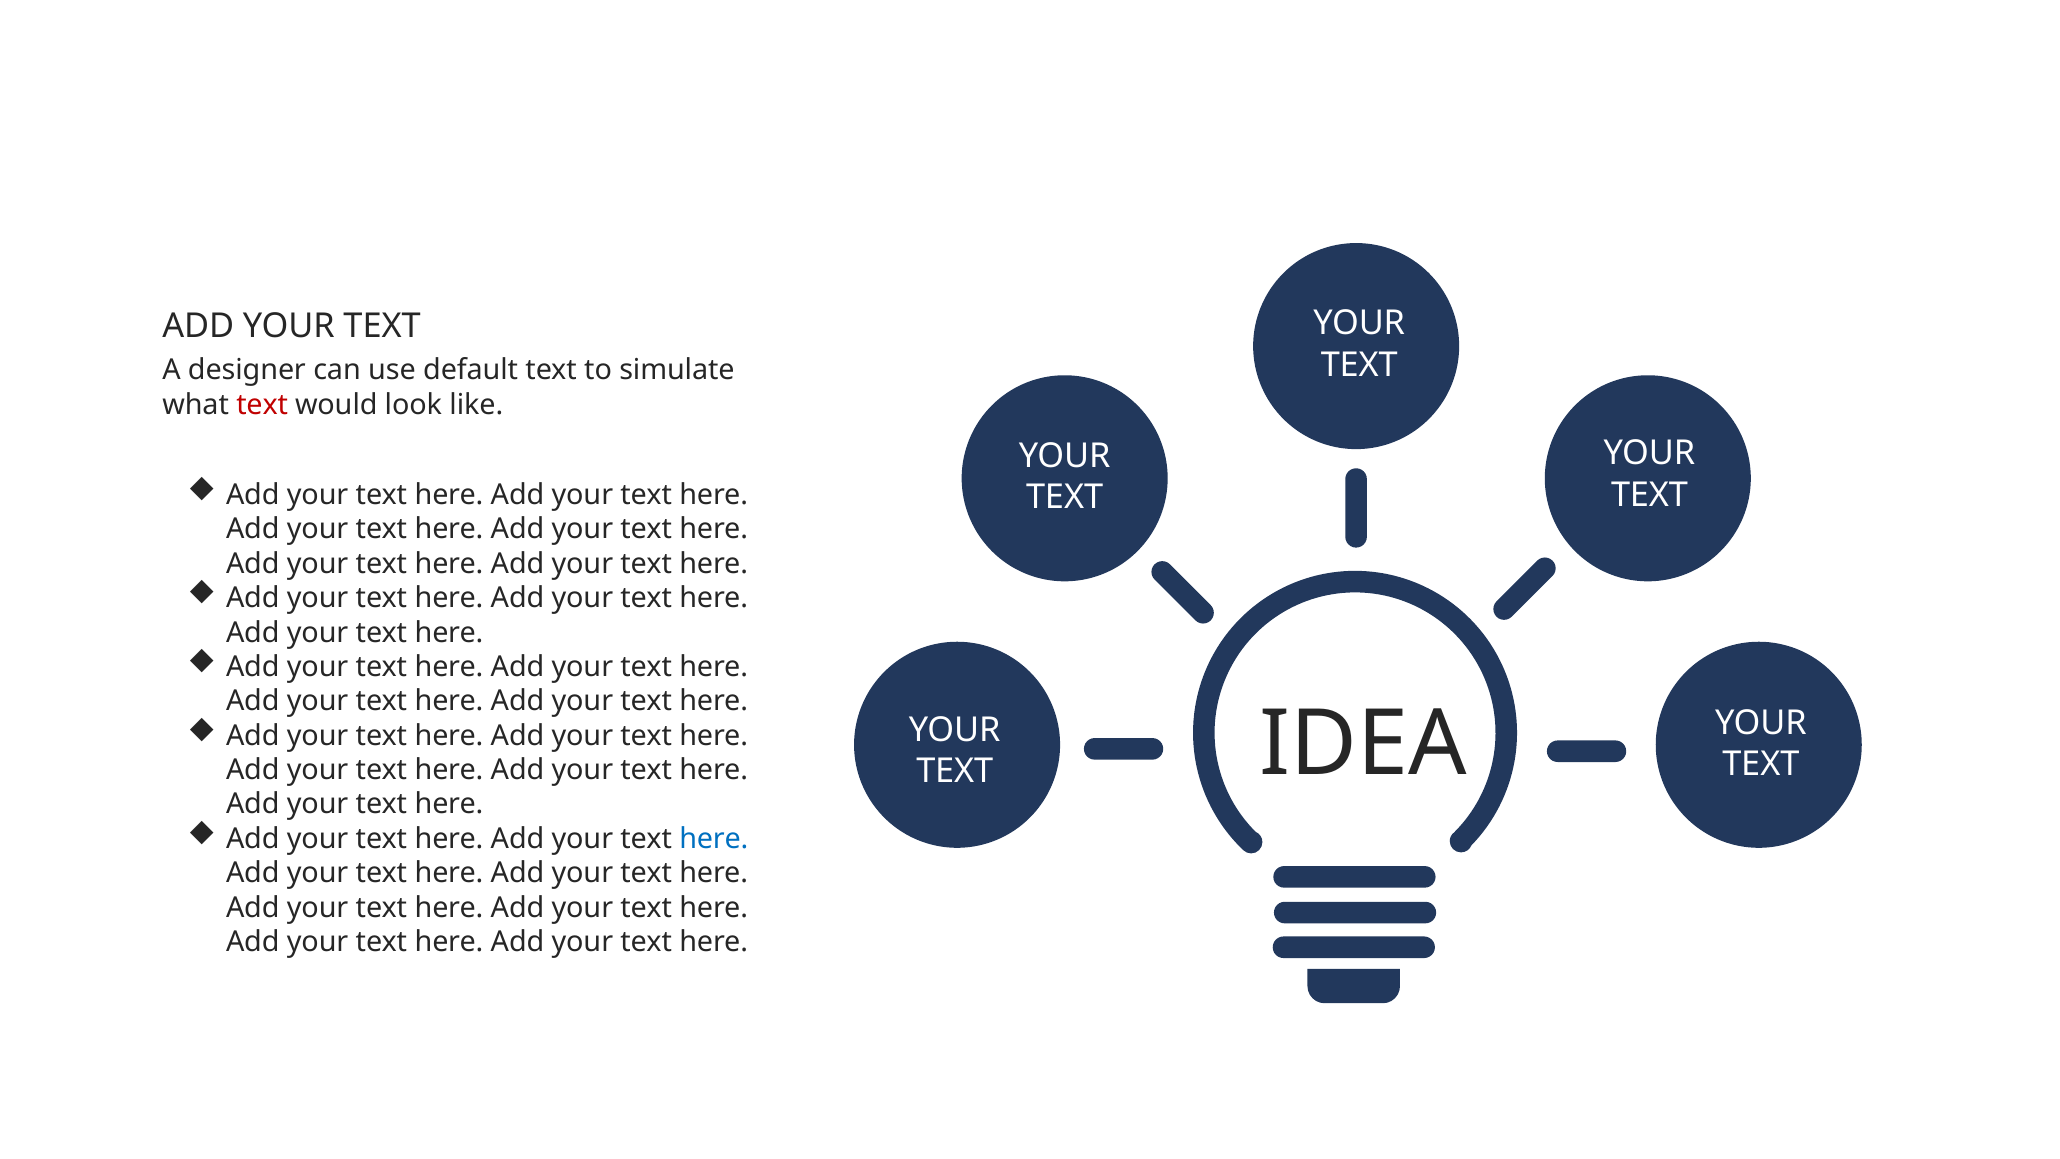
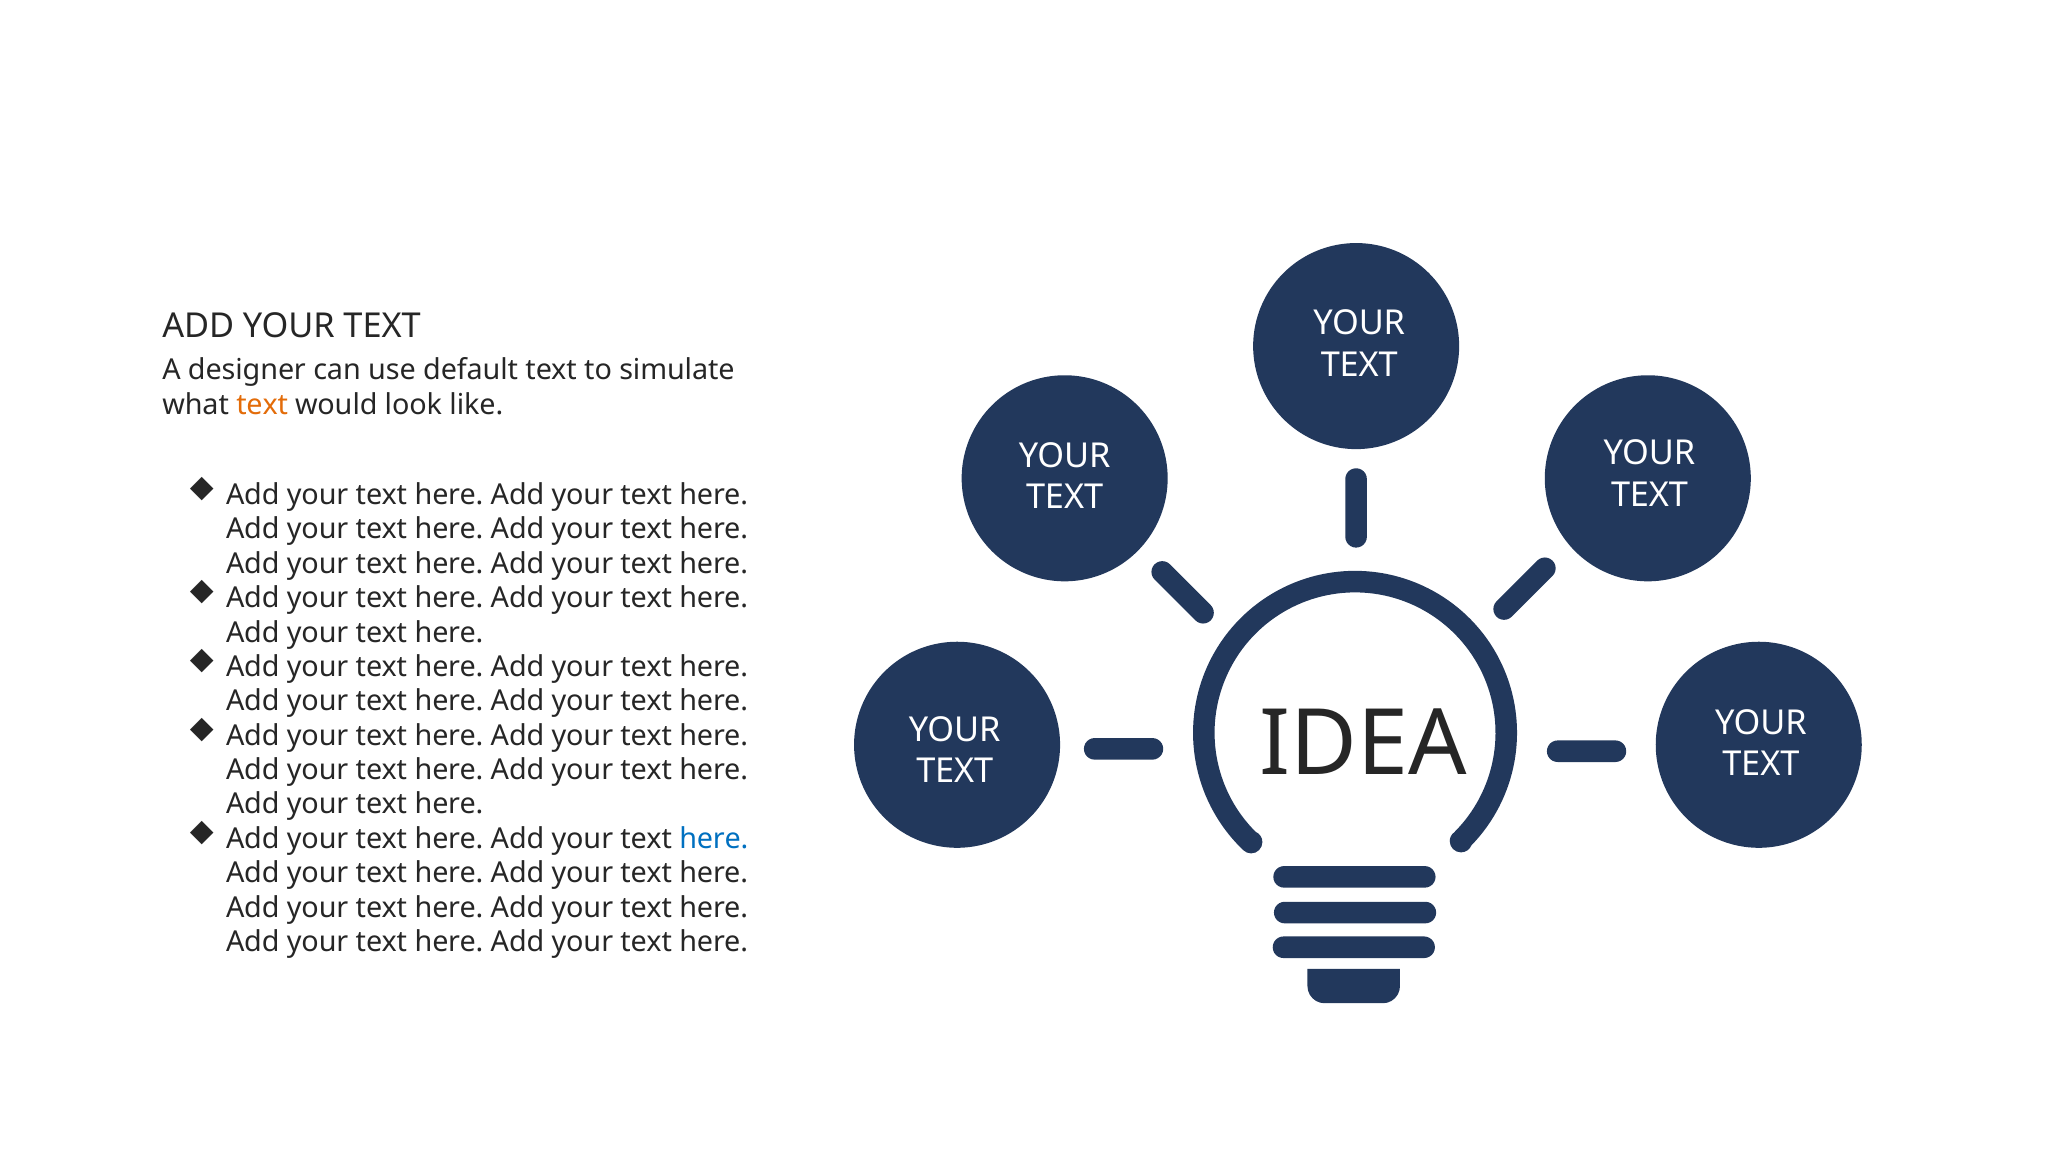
text at (262, 404) colour: red -> orange
